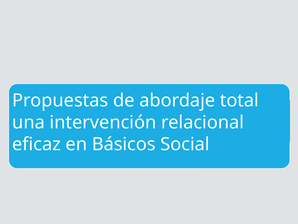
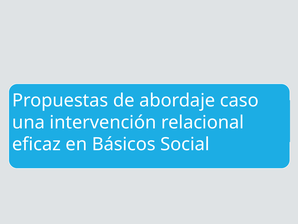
total: total -> caso
